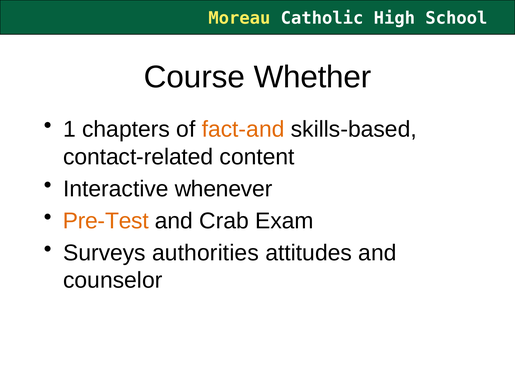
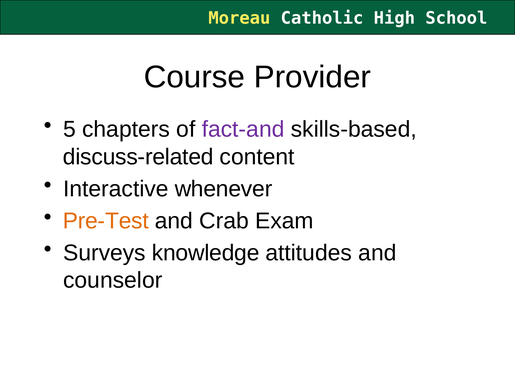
Whether: Whether -> Provider
1: 1 -> 5
fact-and colour: orange -> purple
contact-related: contact-related -> discuss-related
authorities: authorities -> knowledge
